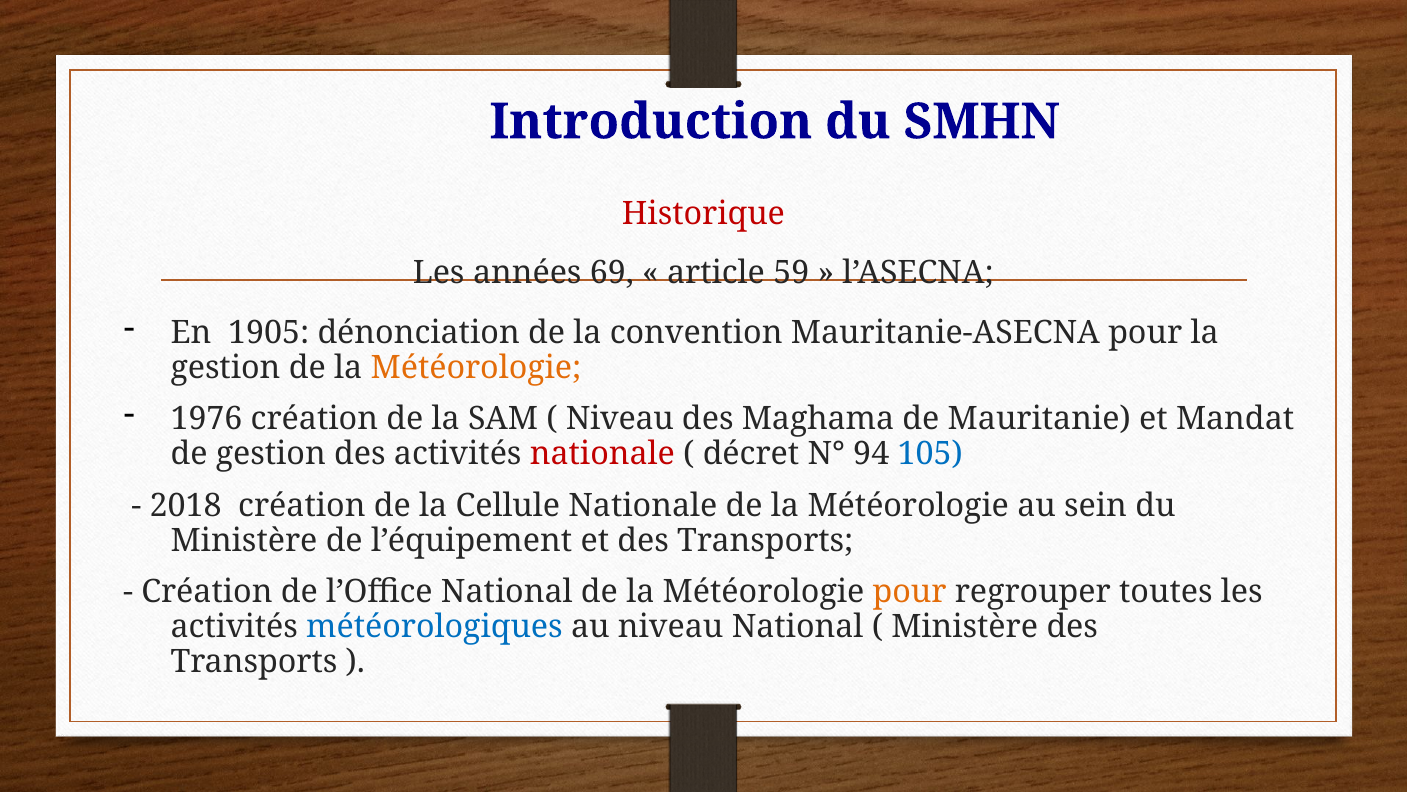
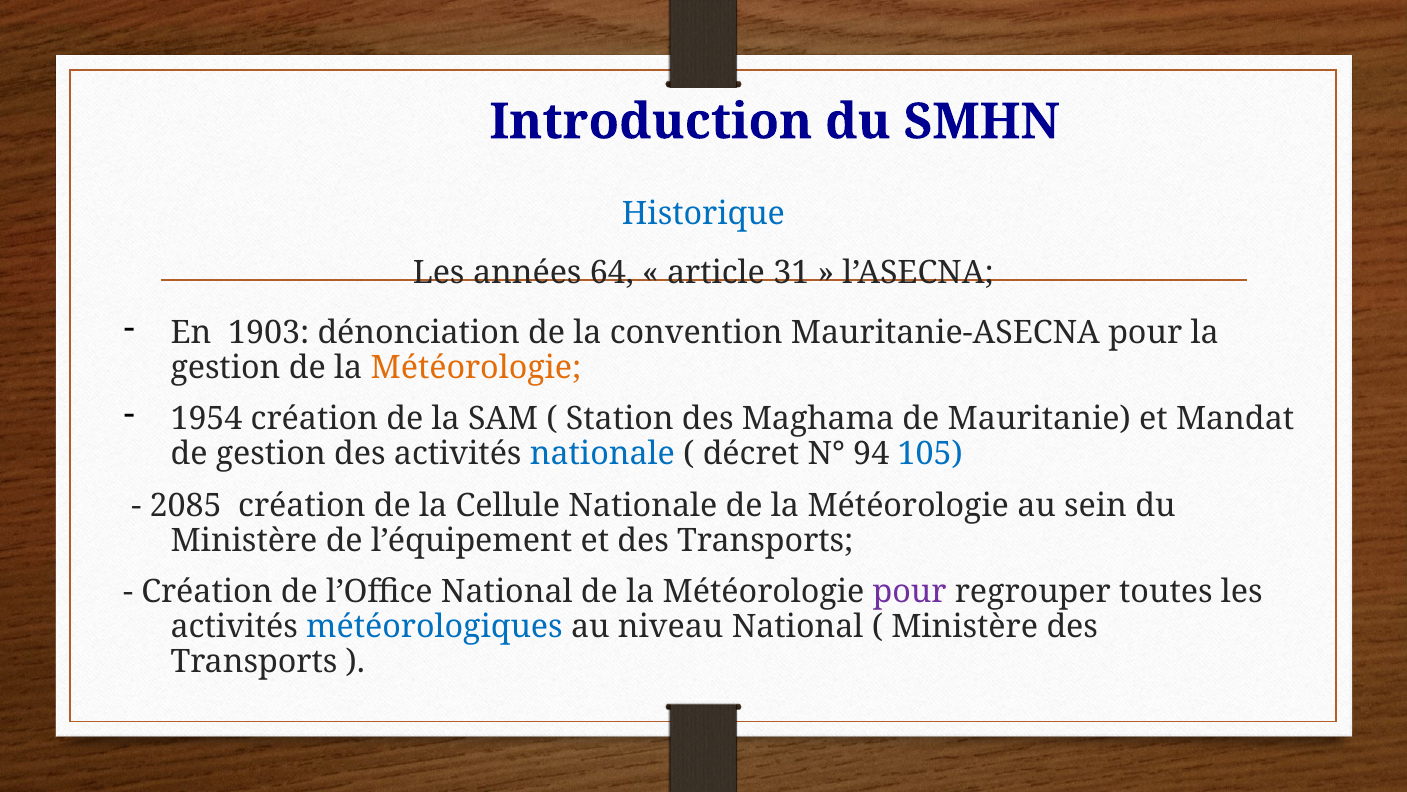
Historique colour: red -> blue
69: 69 -> 64
59: 59 -> 31
1905: 1905 -> 1903
1976: 1976 -> 1954
Niveau at (620, 419): Niveau -> Station
nationale at (602, 454) colour: red -> blue
2018: 2018 -> 2085
pour at (910, 592) colour: orange -> purple
